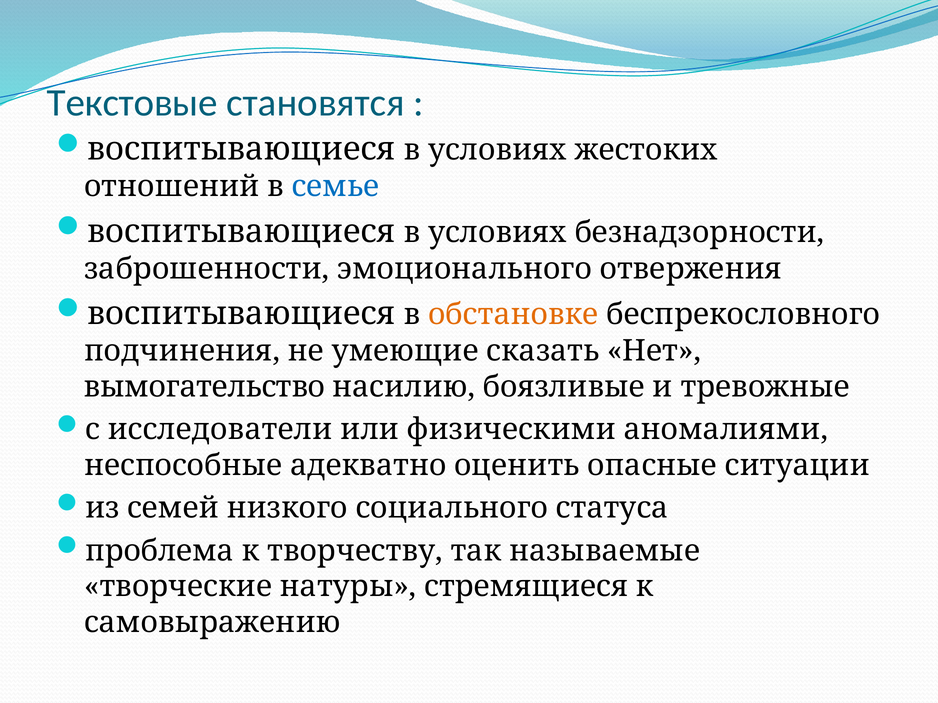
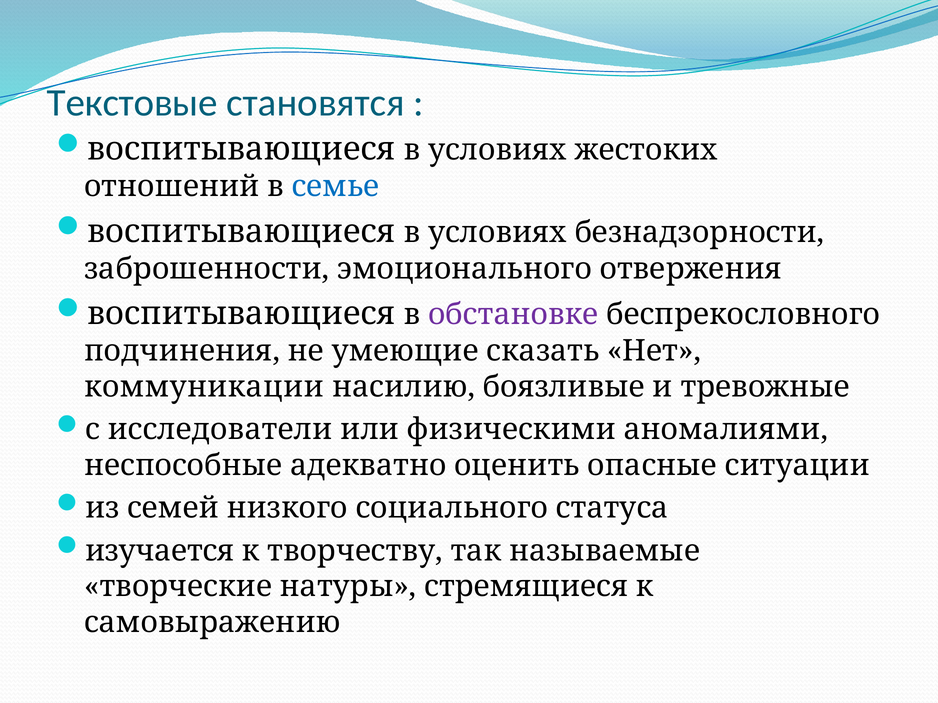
обстановке colour: orange -> purple
вымогательство: вымогательство -> коммуникации
проблема: проблема -> изучается
